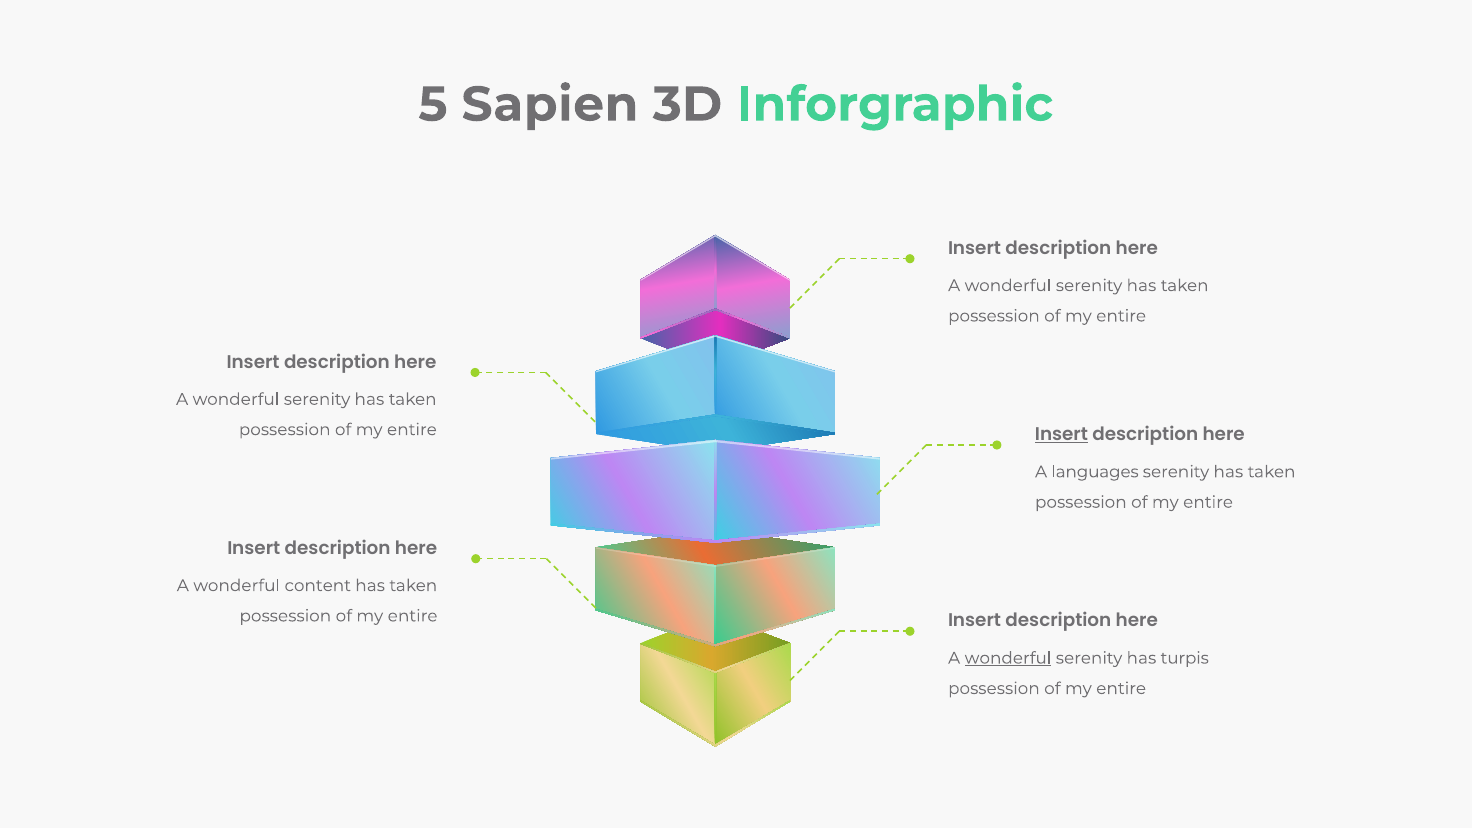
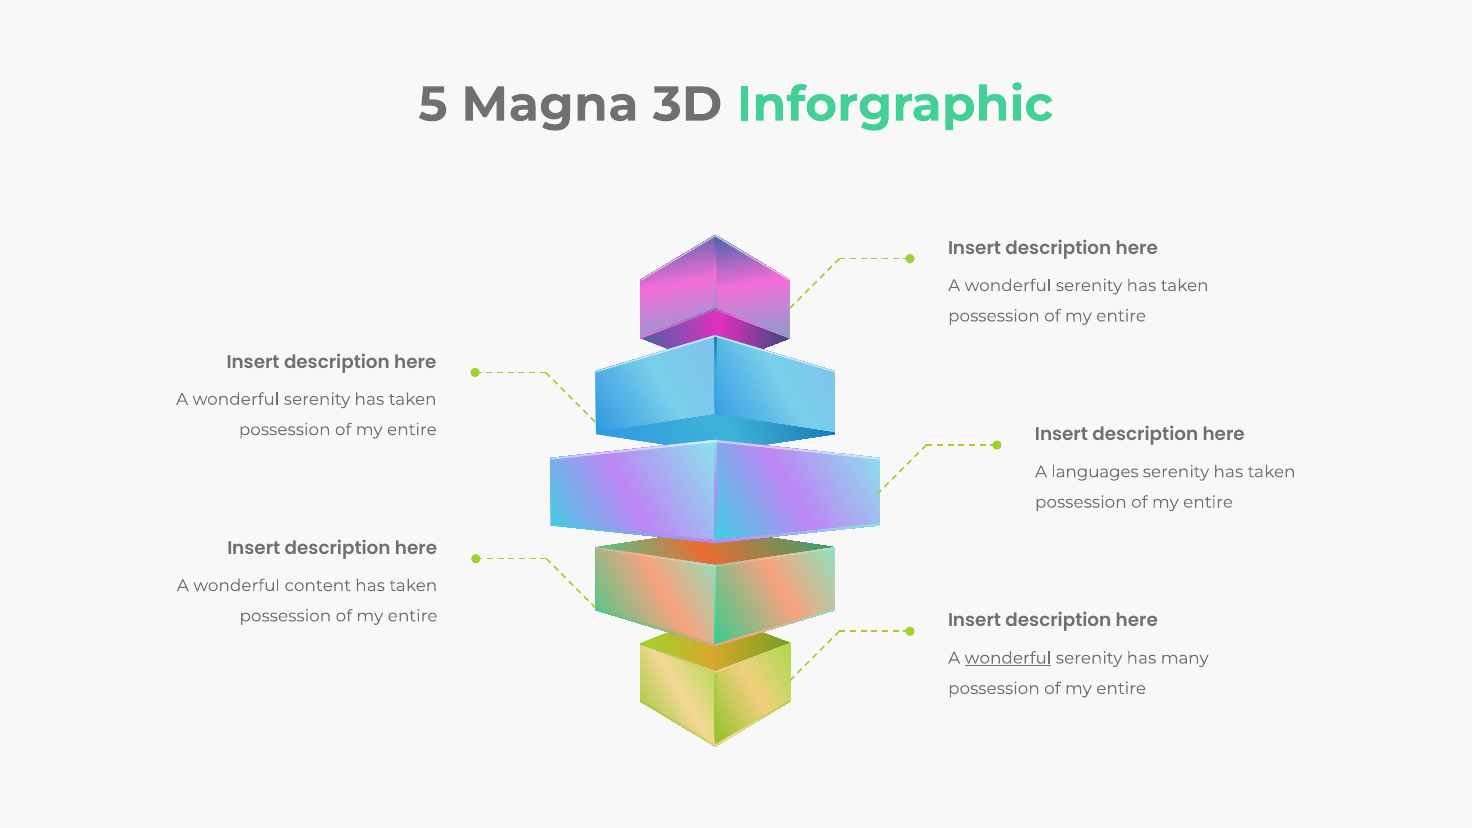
Sapien: Sapien -> Magna
Insert at (1061, 435) underline: present -> none
turpis: turpis -> many
